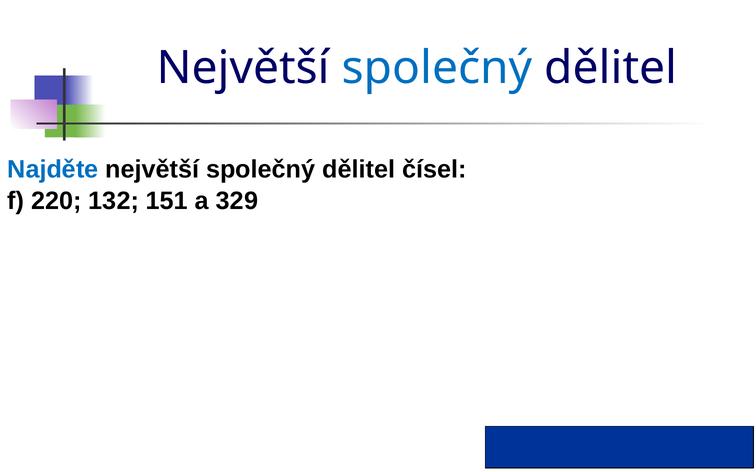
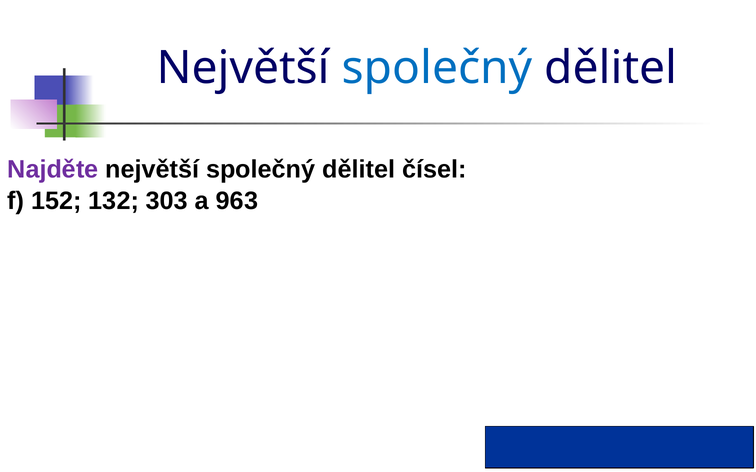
Najděte colour: blue -> purple
220: 220 -> 152
151: 151 -> 303
329: 329 -> 963
